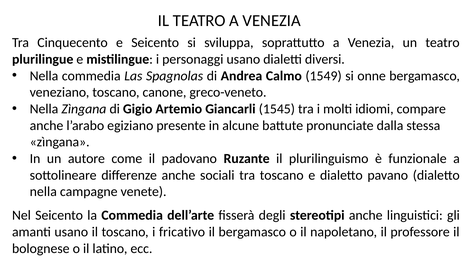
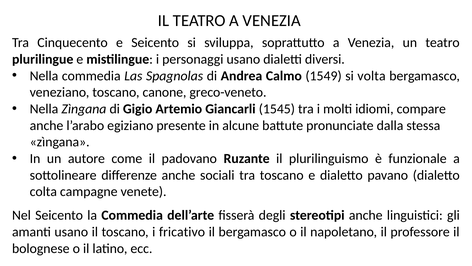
onne: onne -> volta
nella at (43, 191): nella -> colta
